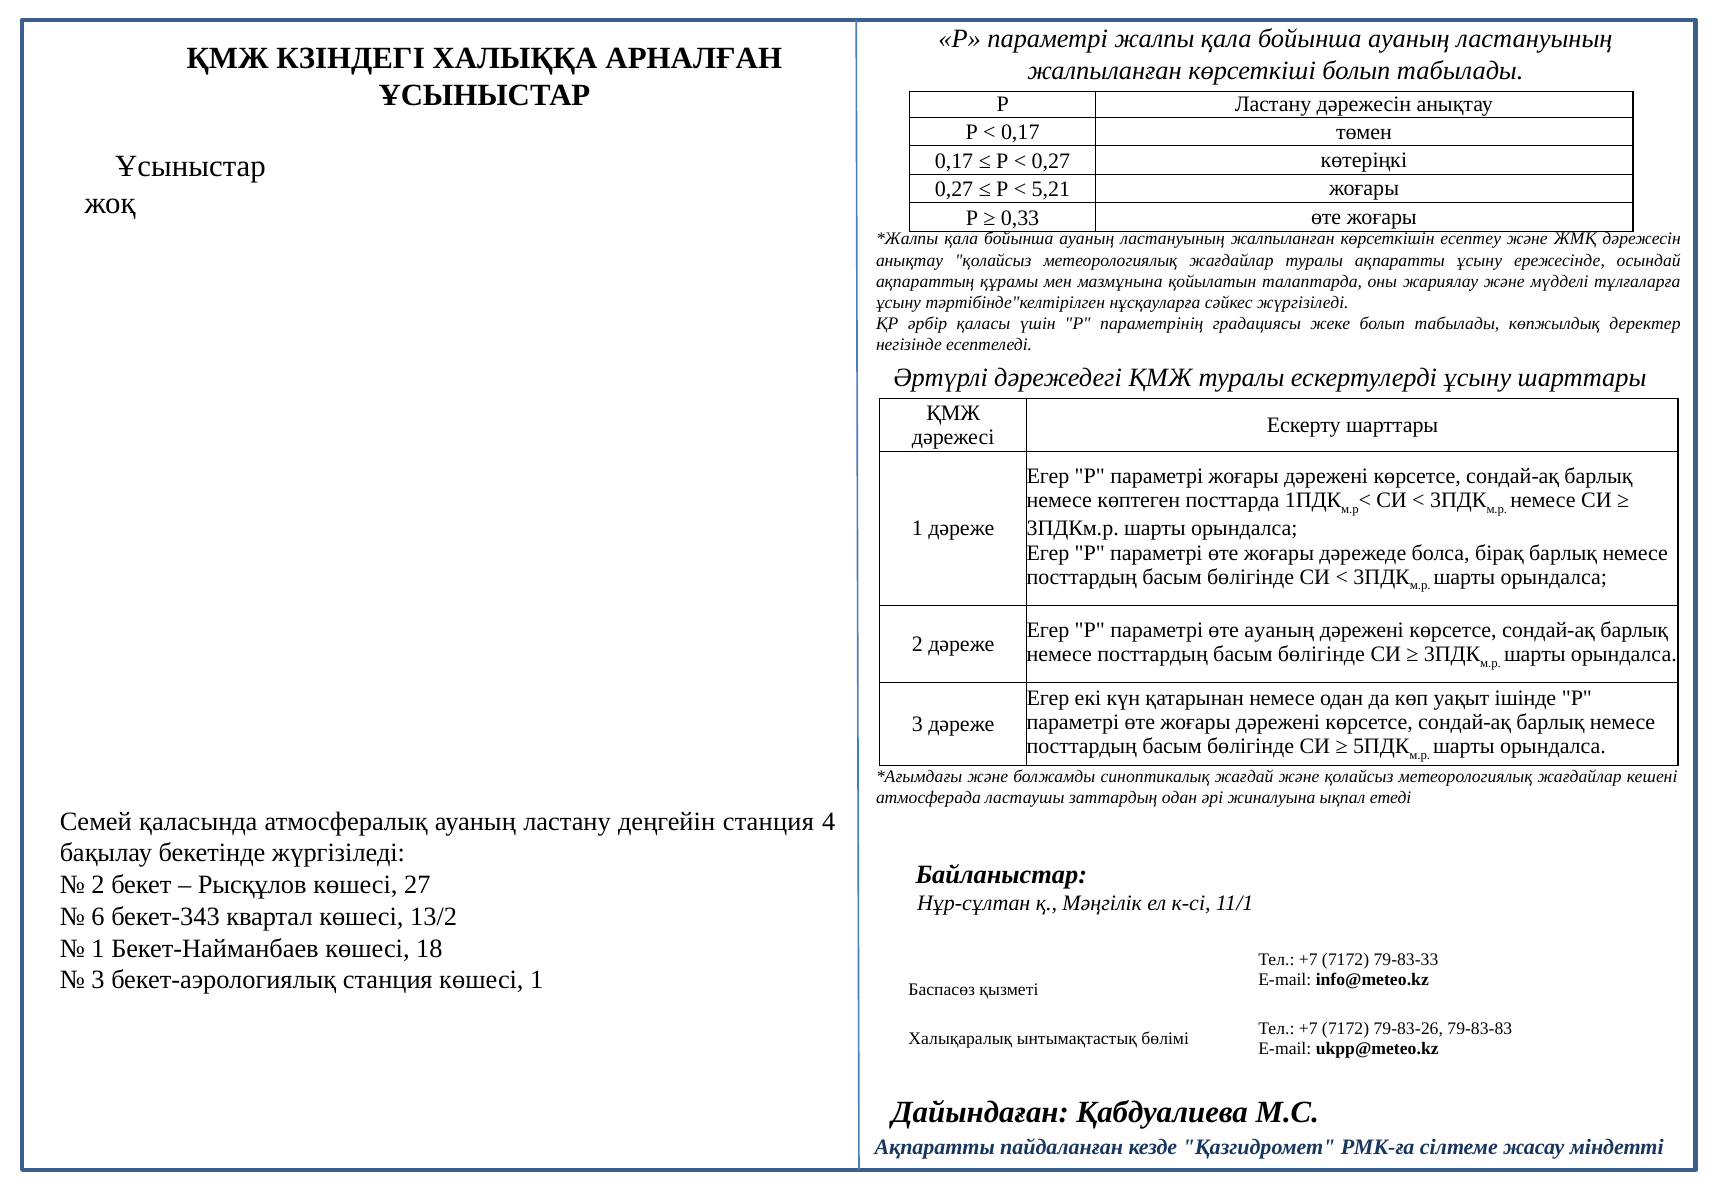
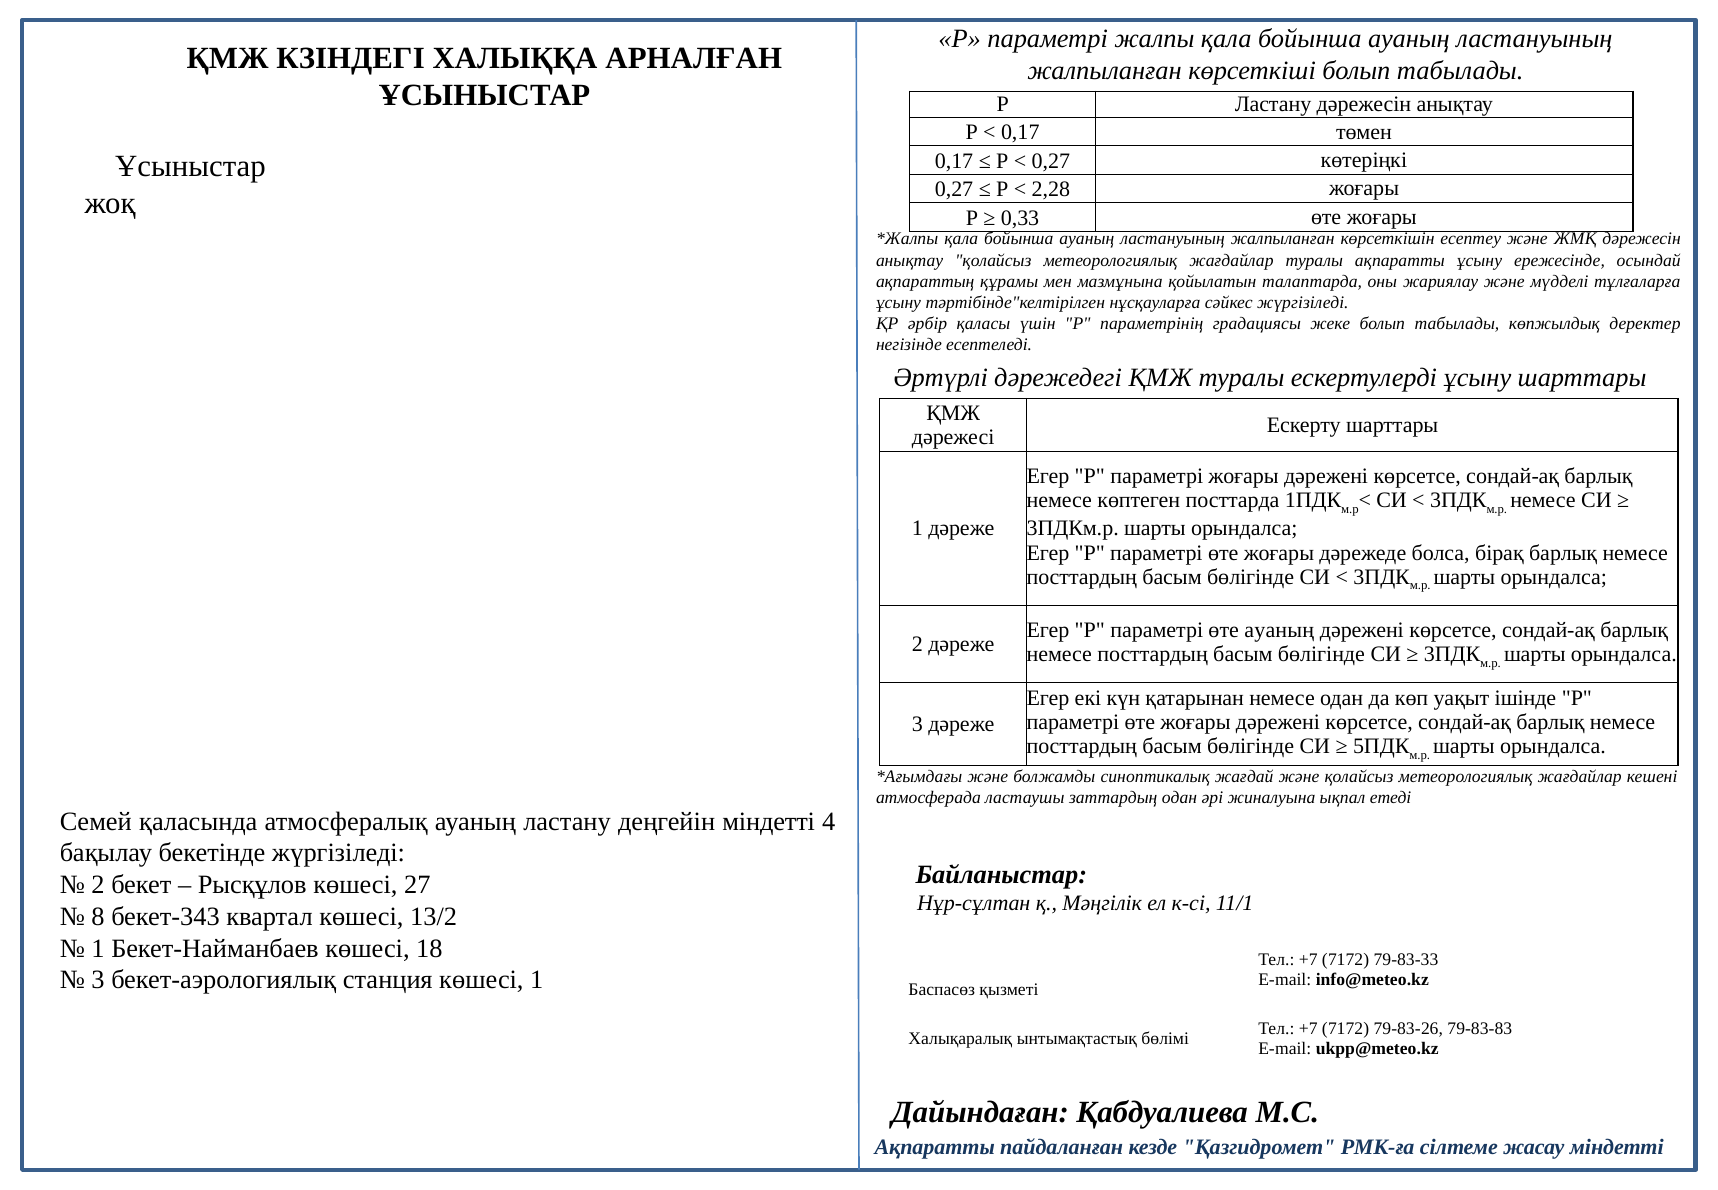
5,21: 5,21 -> 2,28
деңгейін станция: станция -> міндетті
6: 6 -> 8
